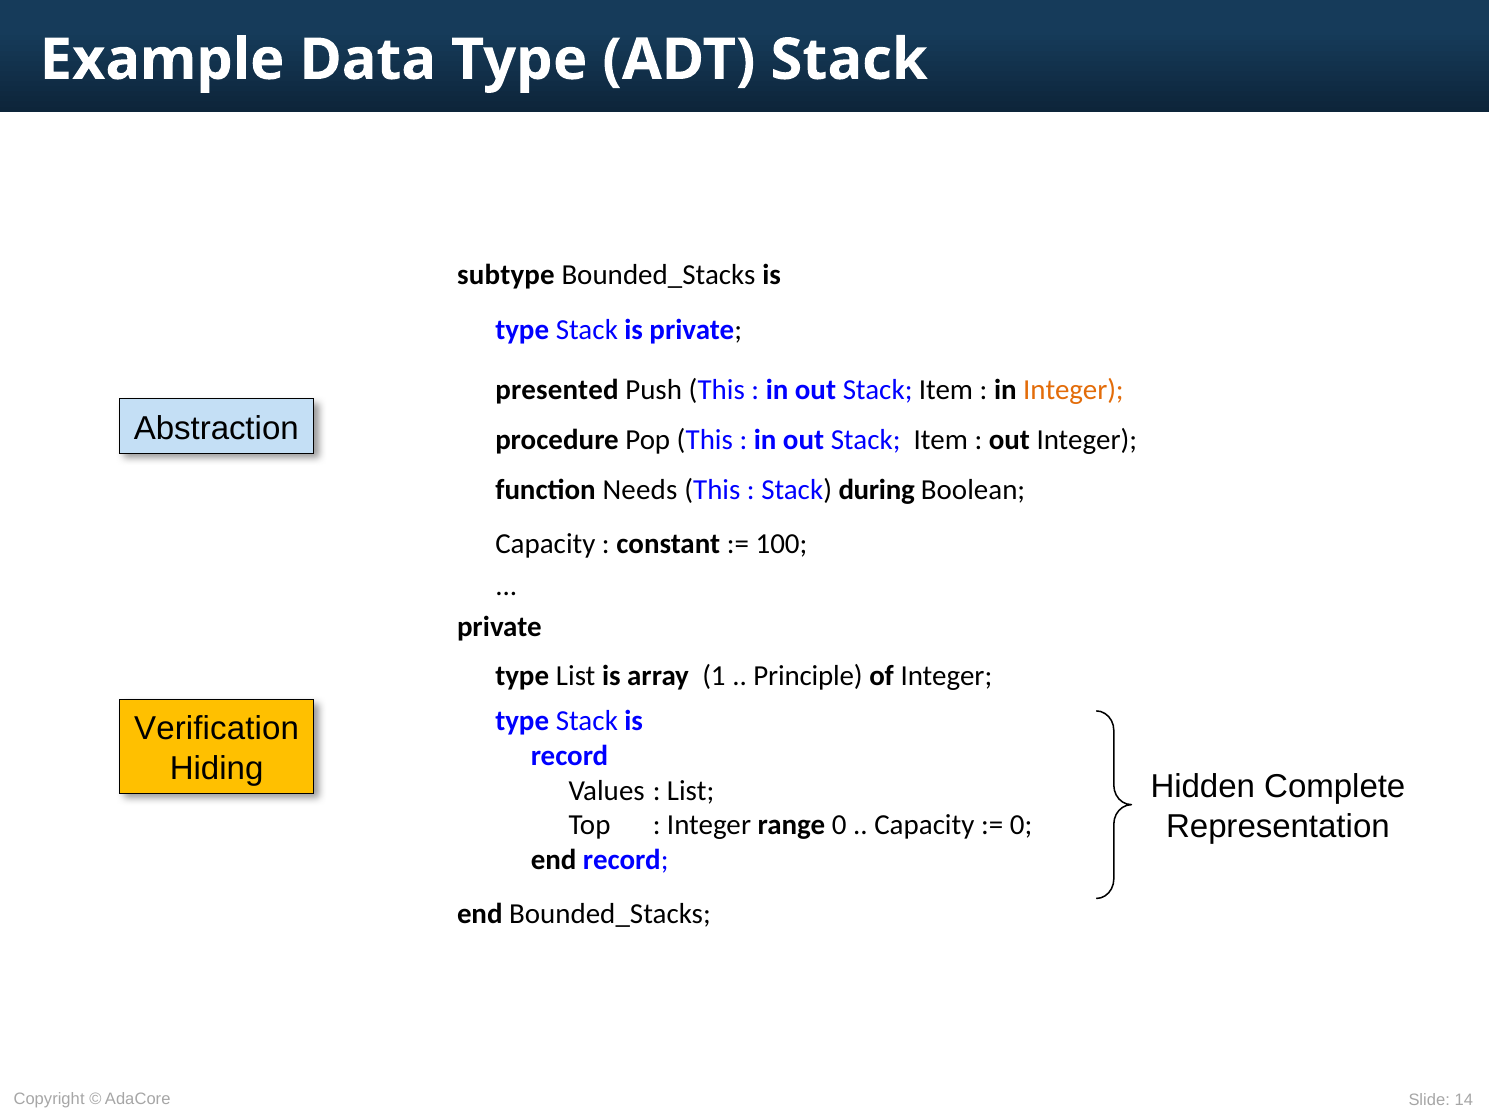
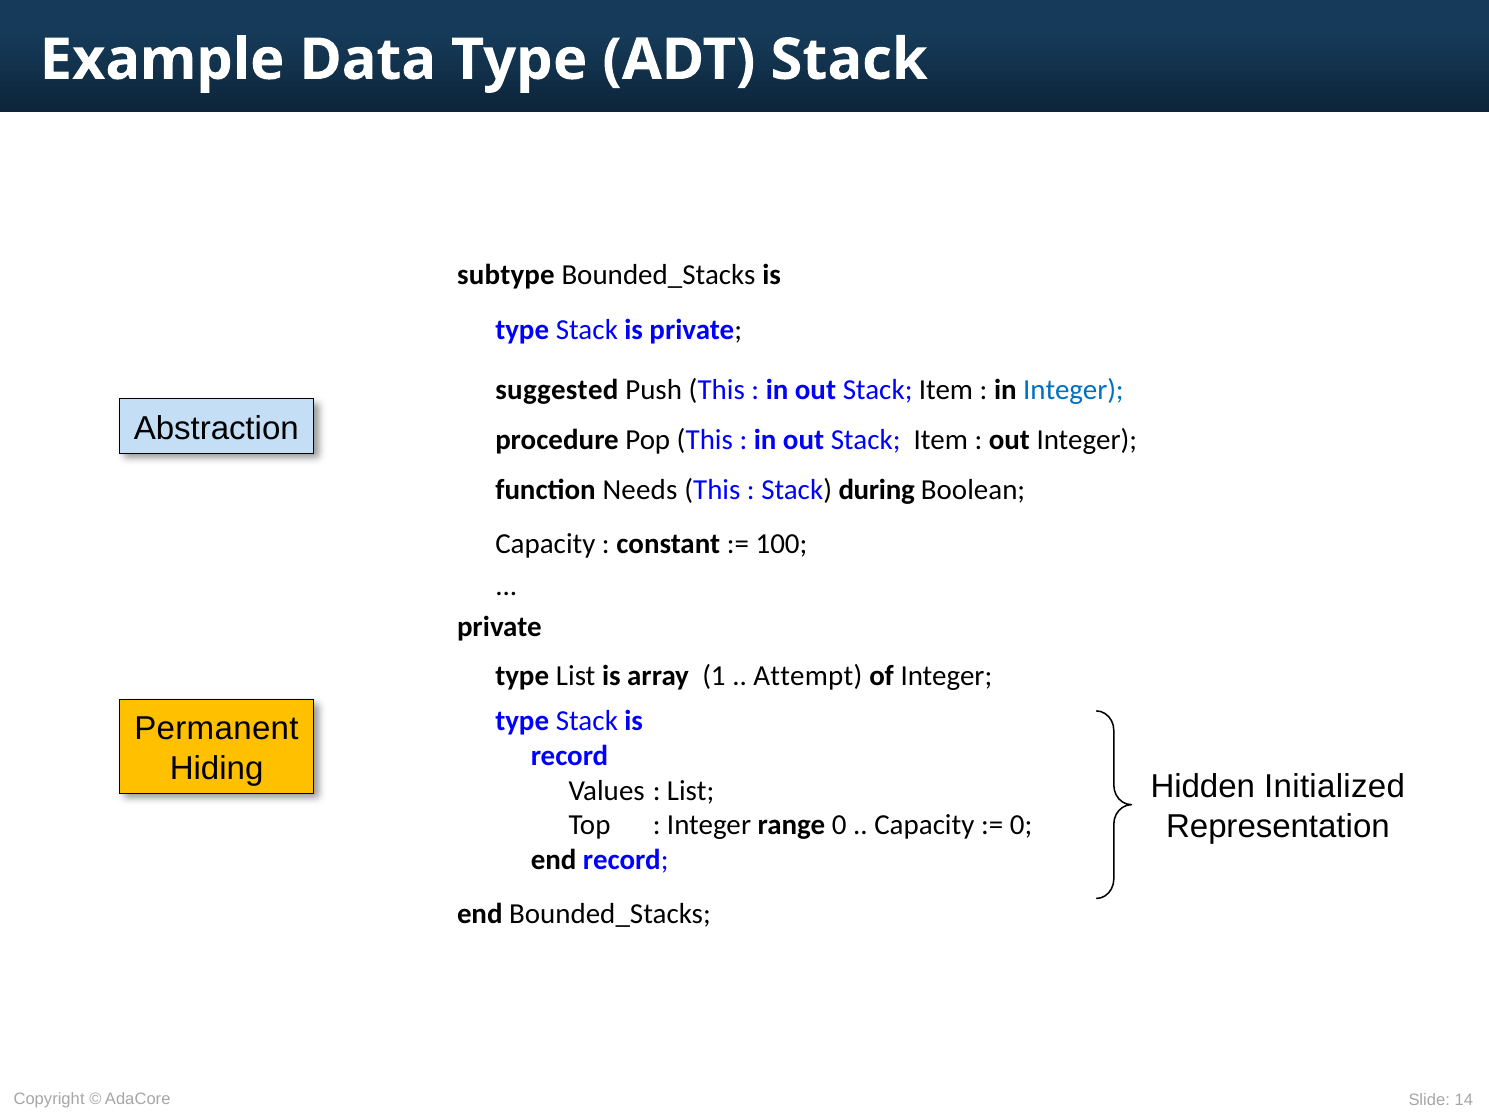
presented: presented -> suggested
Integer at (1073, 390) colour: orange -> blue
Principle: Principle -> Attempt
Verification: Verification -> Permanent
Complete: Complete -> Initialized
